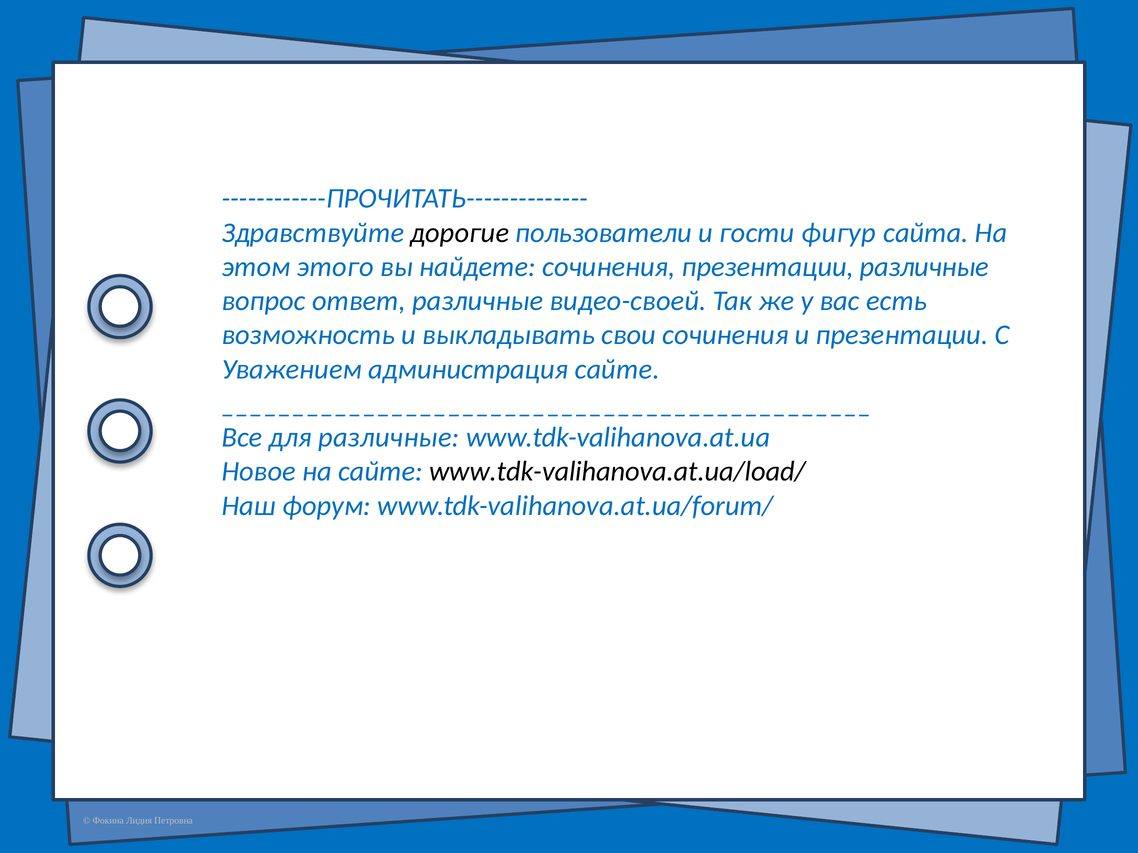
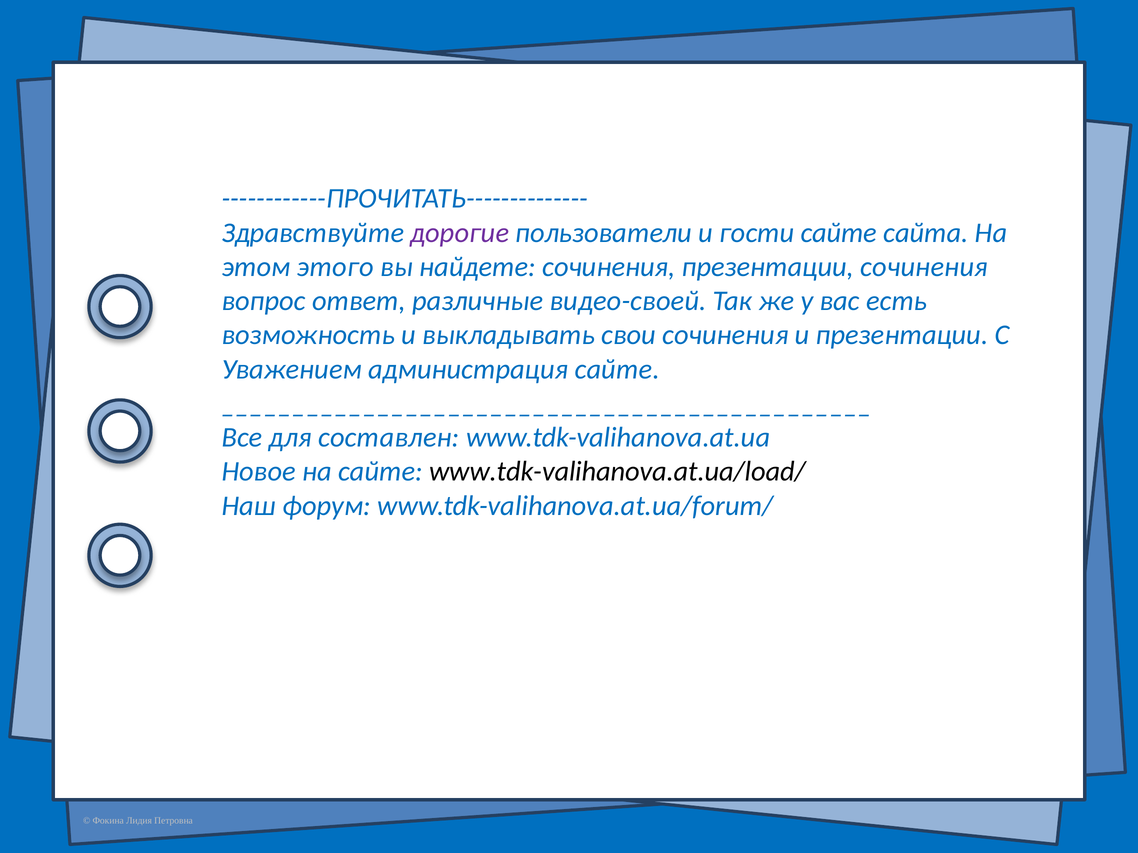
дорогие colour: black -> purple
гости фигур: фигур -> сайте
презентации различные: различные -> сочинения
для различные: различные -> составлен
